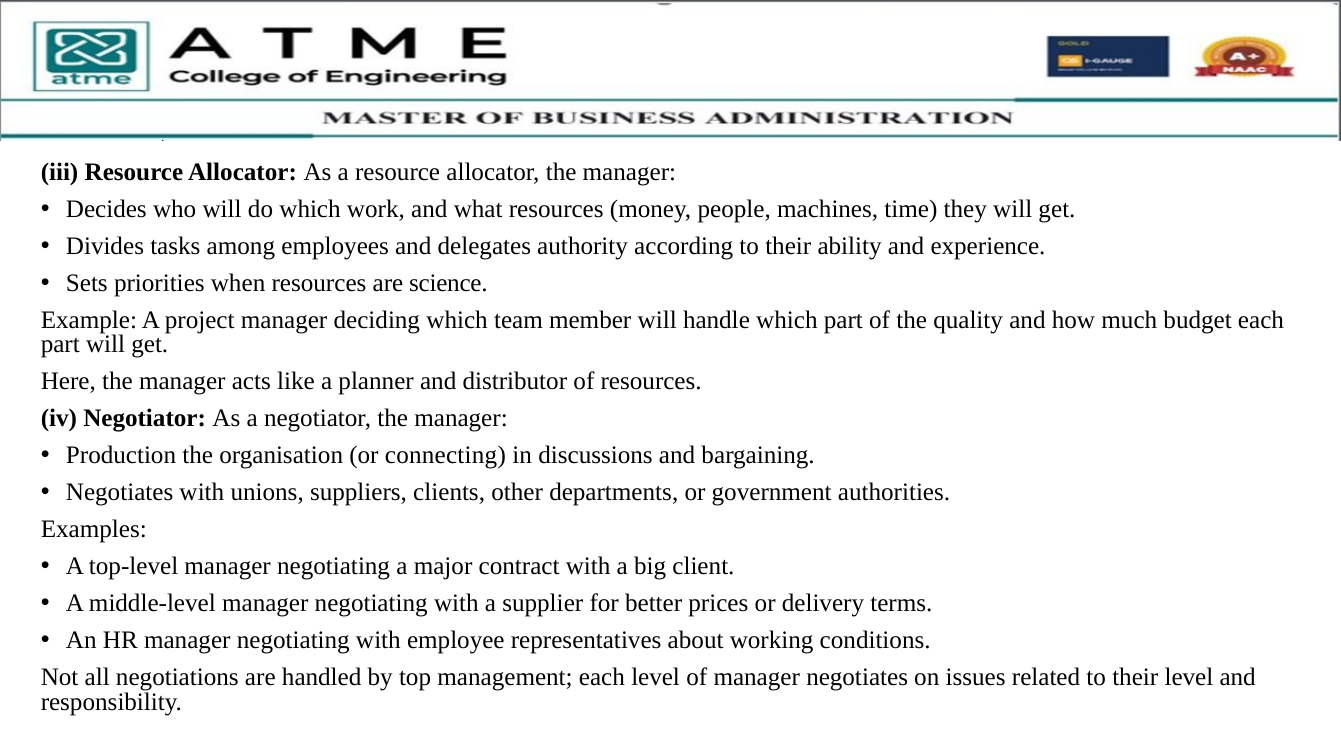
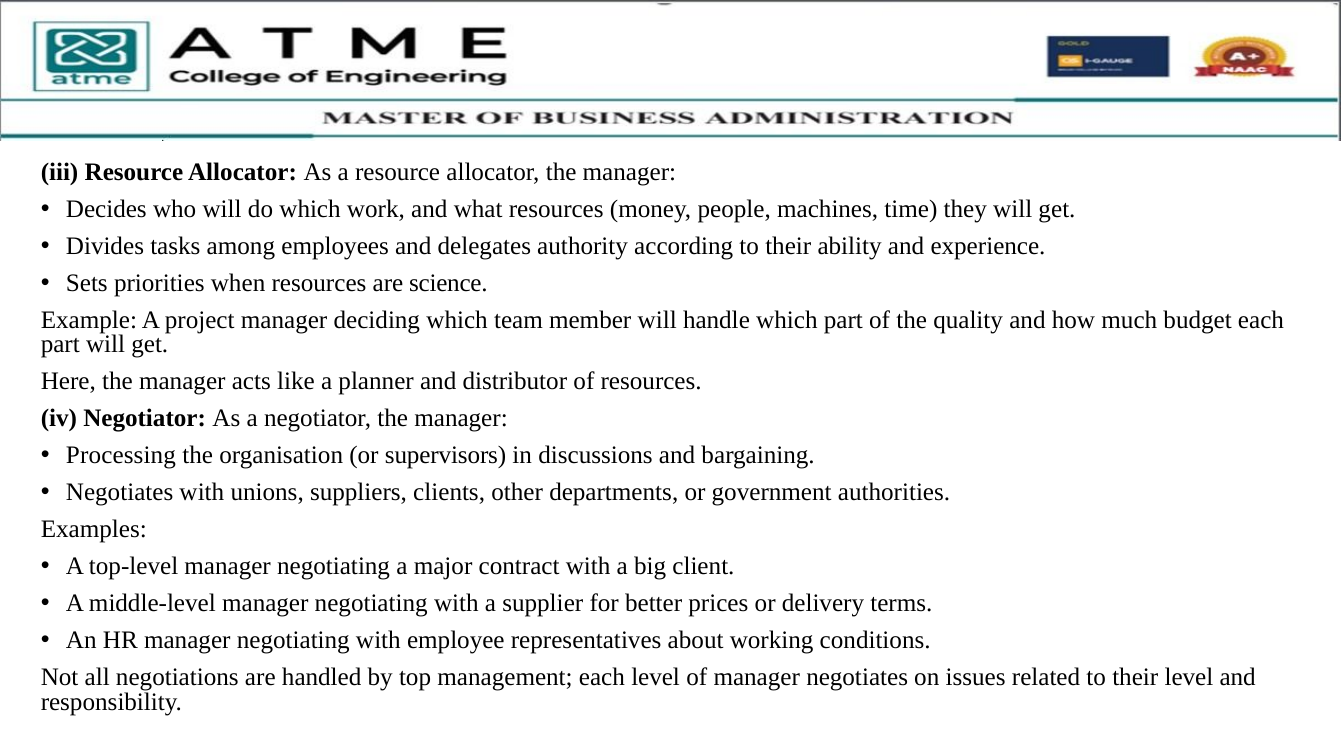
Production: Production -> Processing
connecting: connecting -> supervisors
